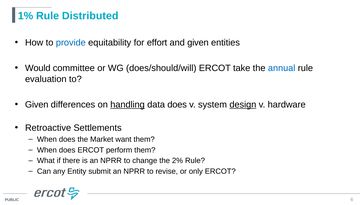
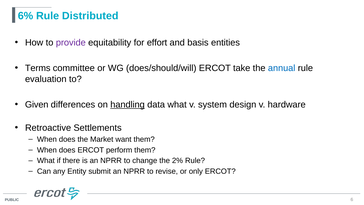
1%: 1% -> 6%
provide colour: blue -> purple
and given: given -> basis
Would: Would -> Terms
data does: does -> what
design underline: present -> none
